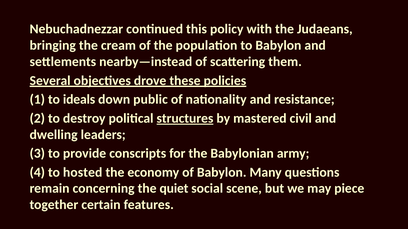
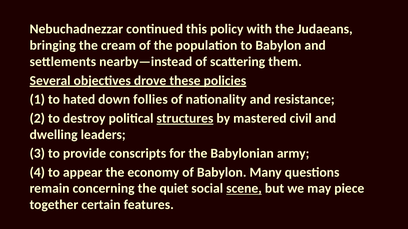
ideals: ideals -> hated
public: public -> follies
hosted: hosted -> appear
scene underline: none -> present
